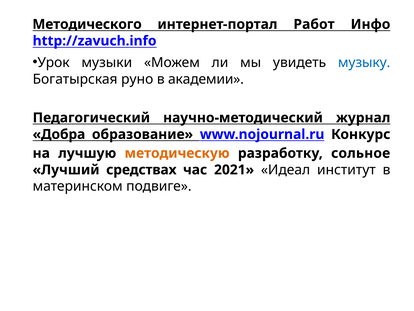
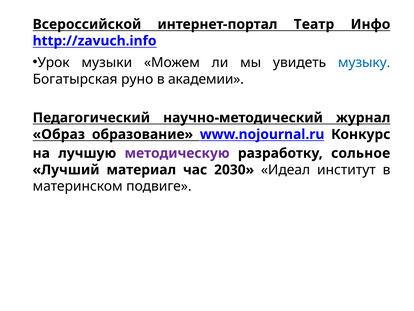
Методического: Методического -> Всероссийской
Работ: Работ -> Театр
Добра: Добра -> Образ
методическую colour: orange -> purple
средствах: средствах -> материал
2021: 2021 -> 2030
